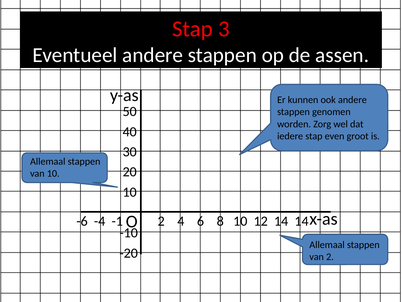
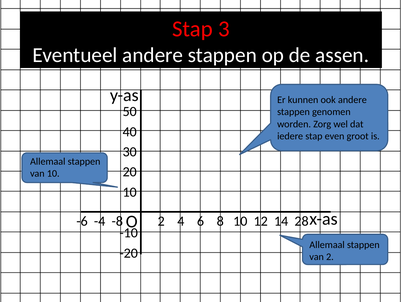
-1: -1 -> -8
14 14: 14 -> 28
